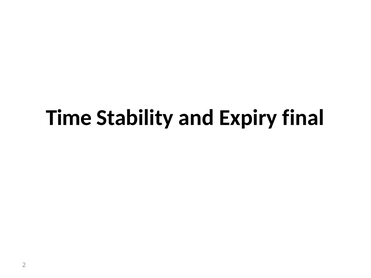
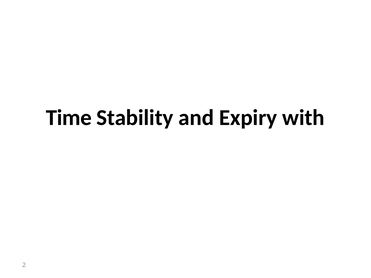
final: final -> with
